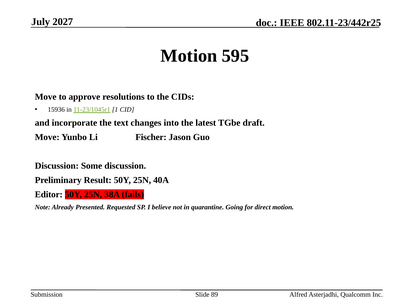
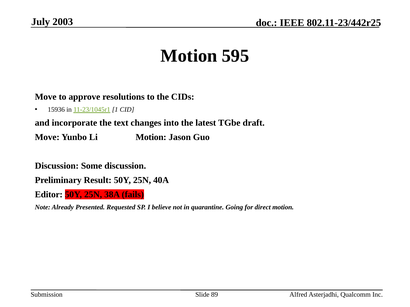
2027: 2027 -> 2003
Li Fischer: Fischer -> Motion
